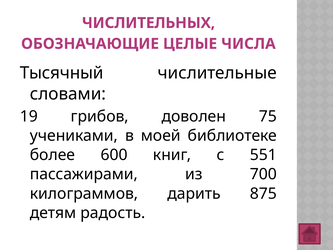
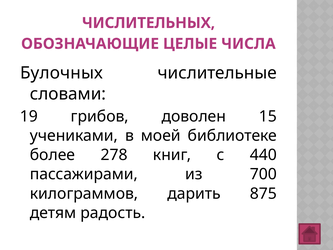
Тысячный: Тысячный -> Булочных
75: 75 -> 15
600: 600 -> 278
551: 551 -> 440
